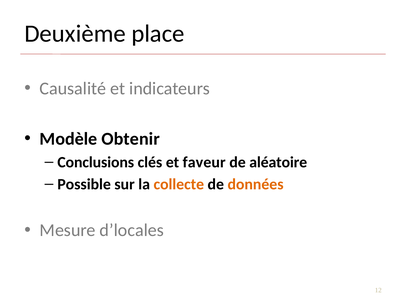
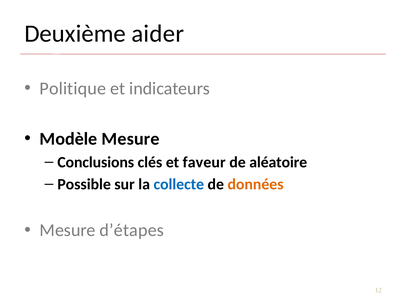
place: place -> aider
Causalité: Causalité -> Politique
Modèle Obtenir: Obtenir -> Mesure
collecte colour: orange -> blue
d’locales: d’locales -> d’étapes
